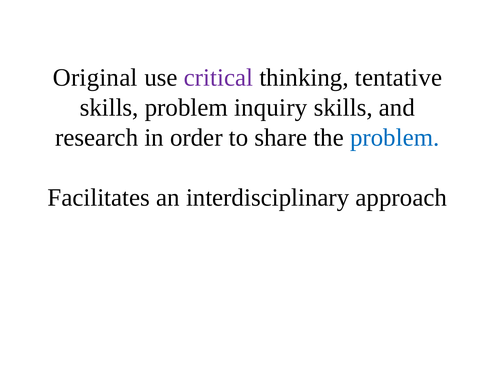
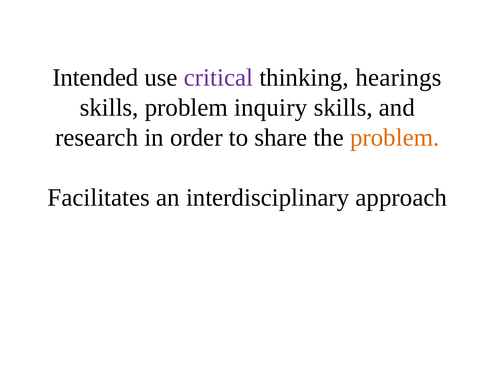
Original: Original -> Intended
tentative: tentative -> hearings
problem at (395, 137) colour: blue -> orange
